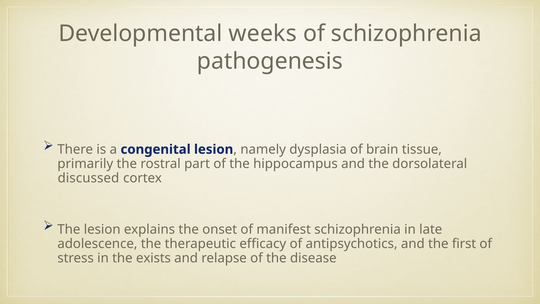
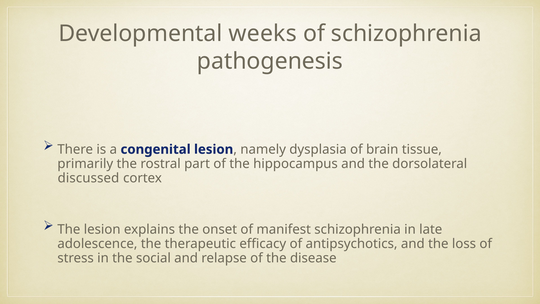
first: first -> loss
exists: exists -> social
